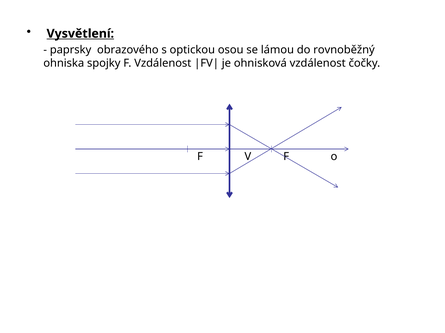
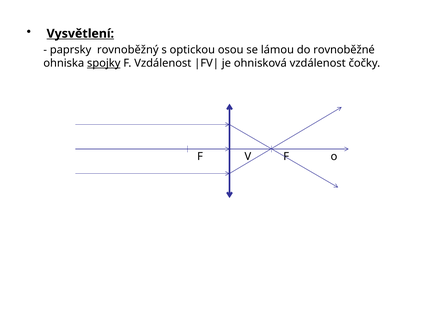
obrazového: obrazového -> rovnoběžný
rovnoběžný: rovnoběžný -> rovnoběžné
spojky underline: none -> present
